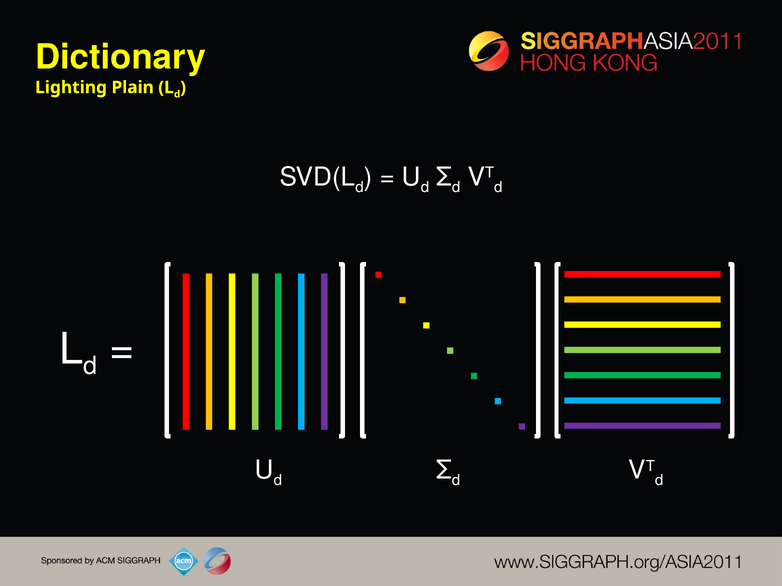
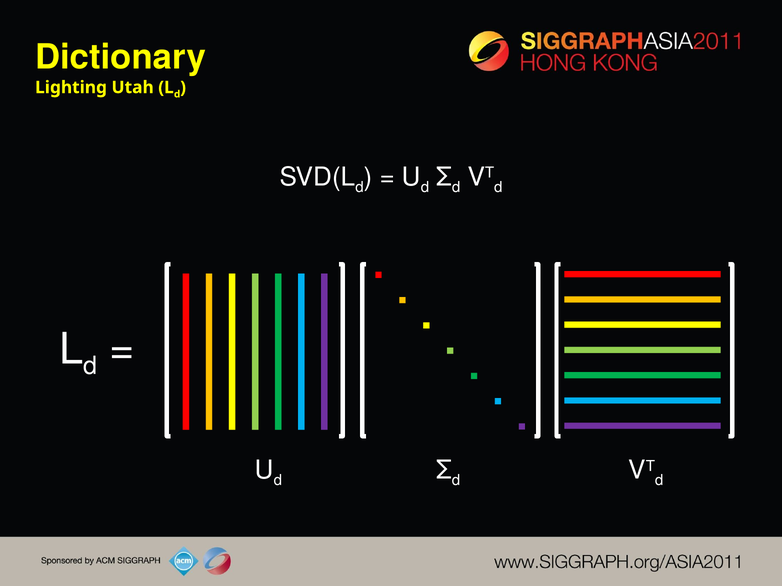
Plain: Plain -> Utah
